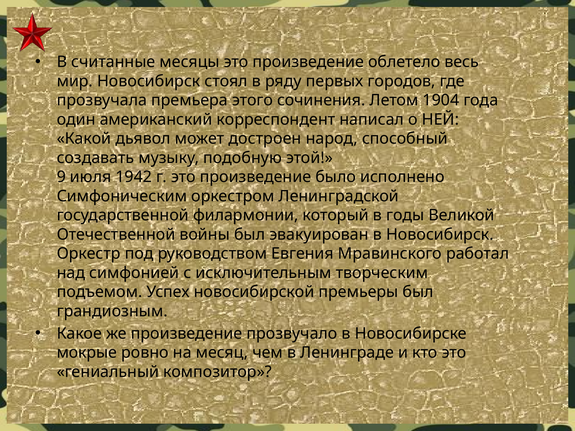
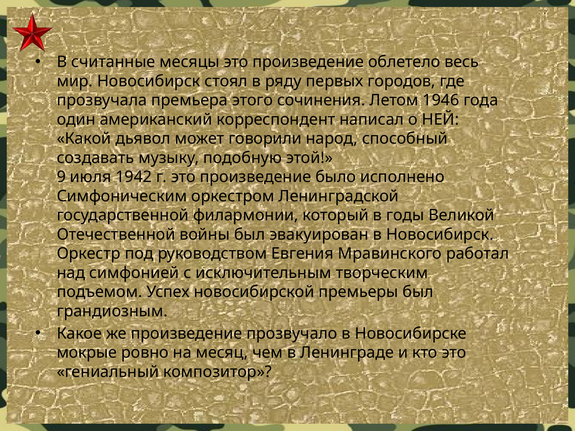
1904: 1904 -> 1946
достроен: достроен -> говорили
